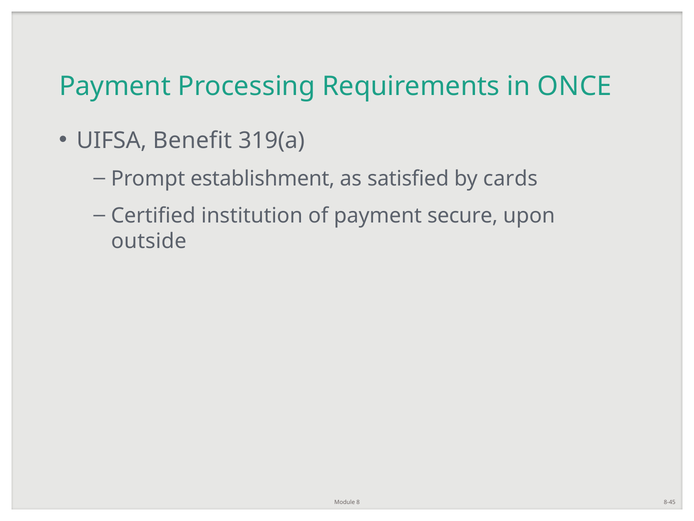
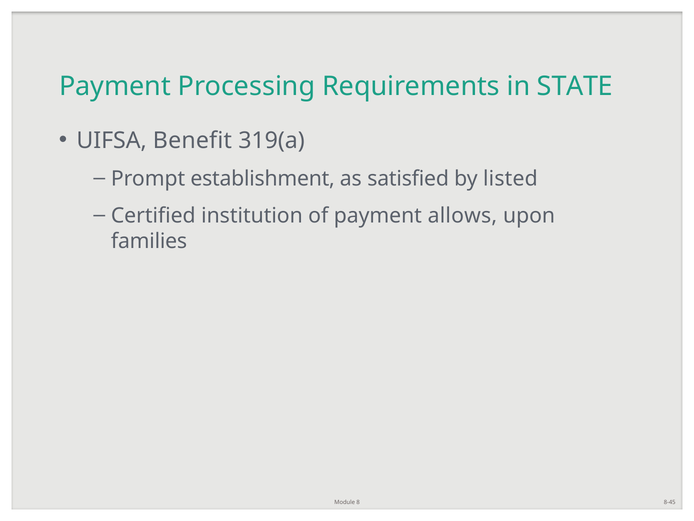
ONCE: ONCE -> STATE
cards: cards -> listed
secure: secure -> allows
outside: outside -> families
